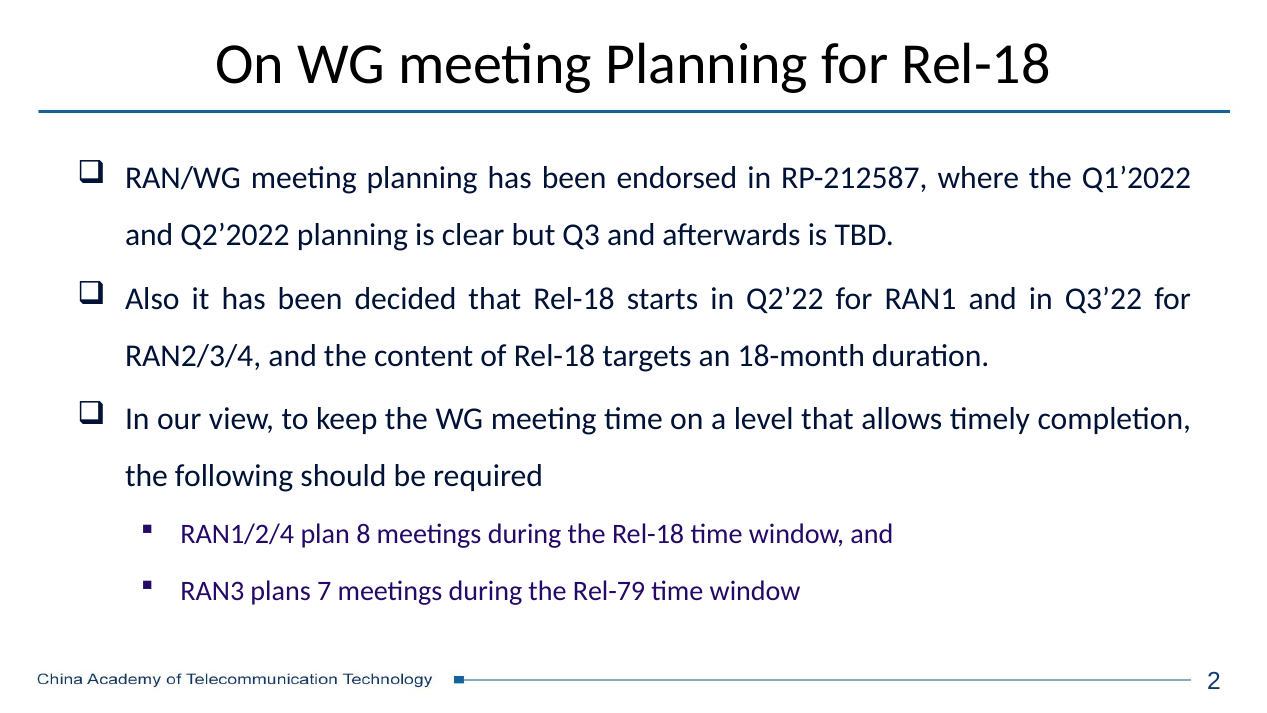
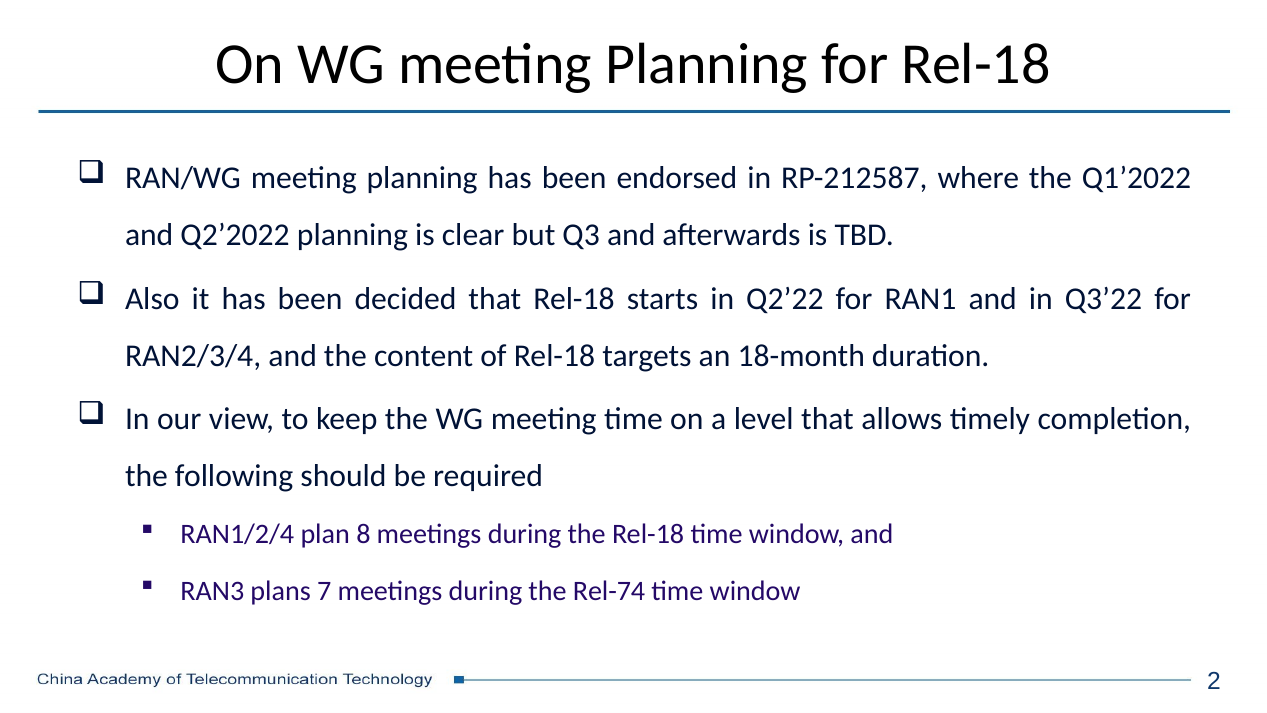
Rel-79: Rel-79 -> Rel-74
